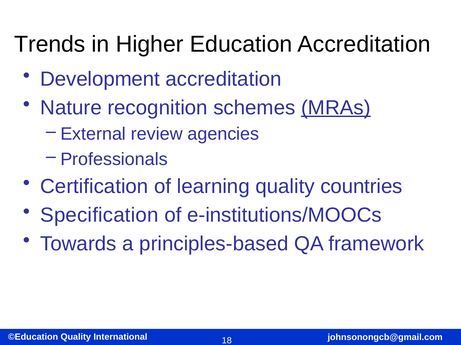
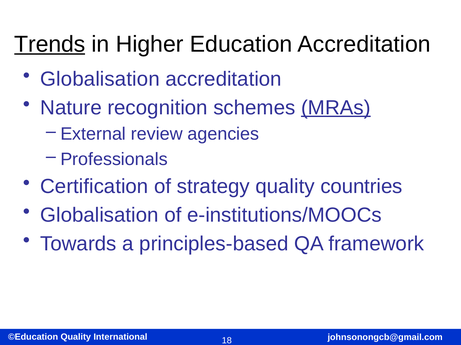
Trends underline: none -> present
Development at (100, 79): Development -> Globalisation
learning: learning -> strategy
Specification at (99, 215): Specification -> Globalisation
